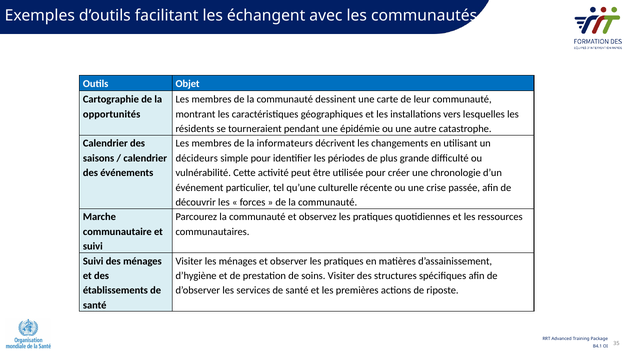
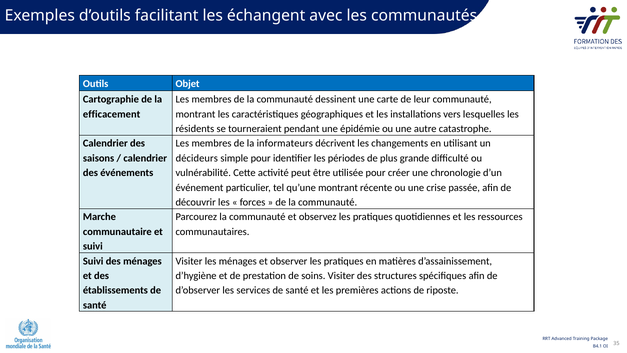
opportunités: opportunités -> efficacement
qu’une culturelle: culturelle -> montrant
